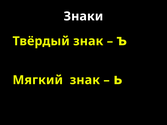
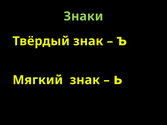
Знаки colour: white -> light green
